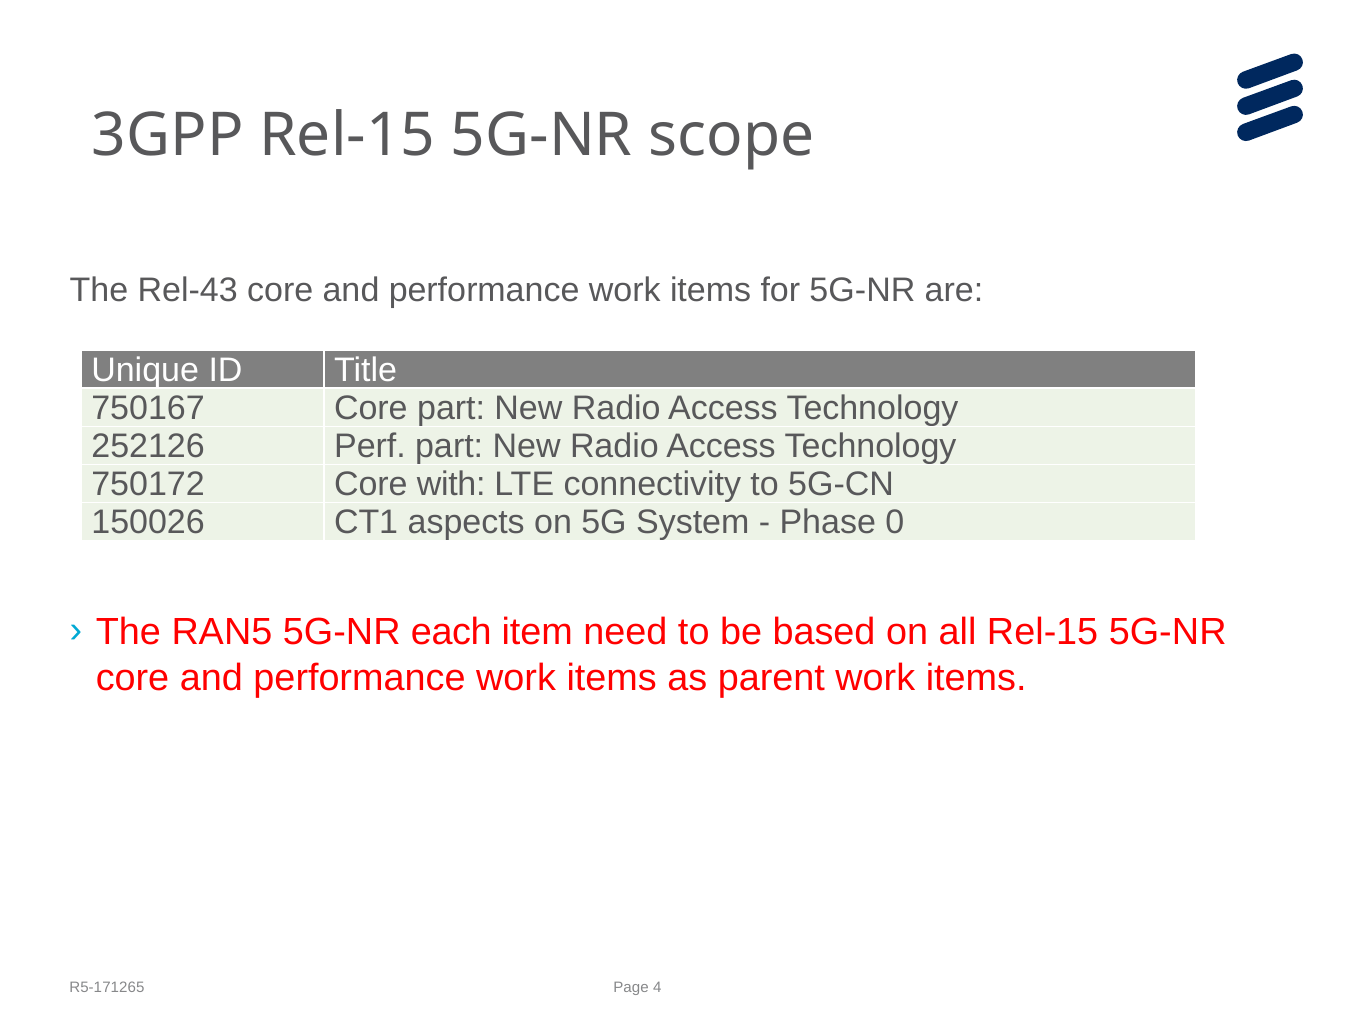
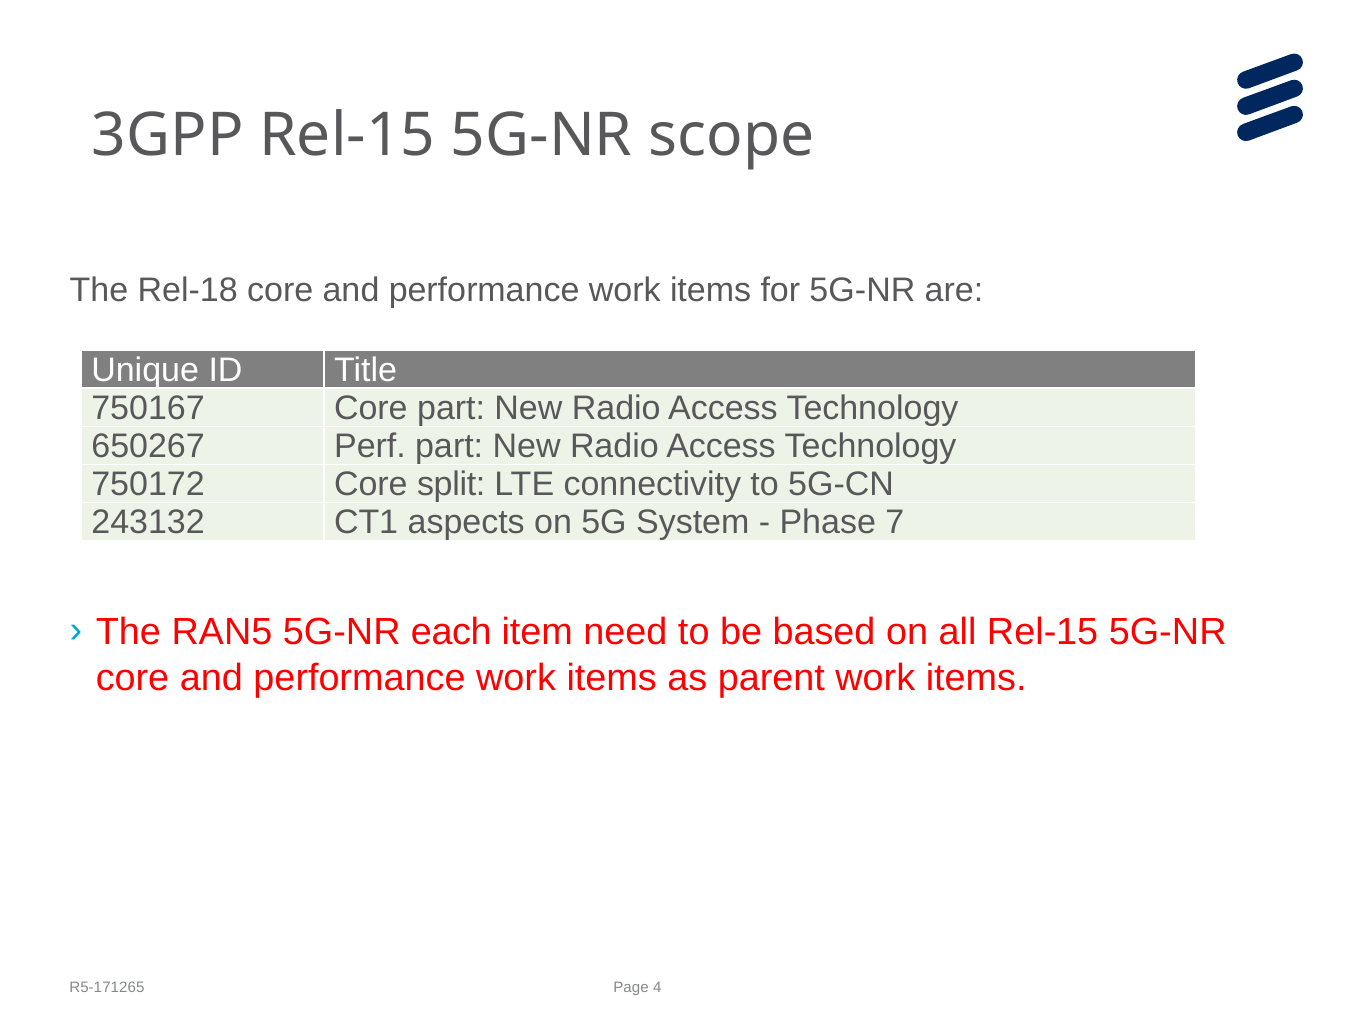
Rel-43: Rel-43 -> Rel-18
252126: 252126 -> 650267
with: with -> split
150026: 150026 -> 243132
0: 0 -> 7
